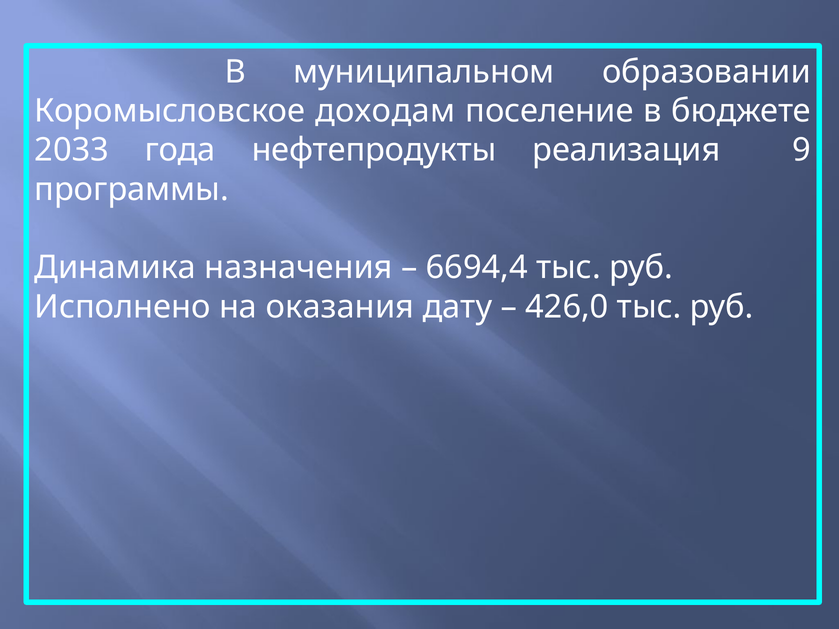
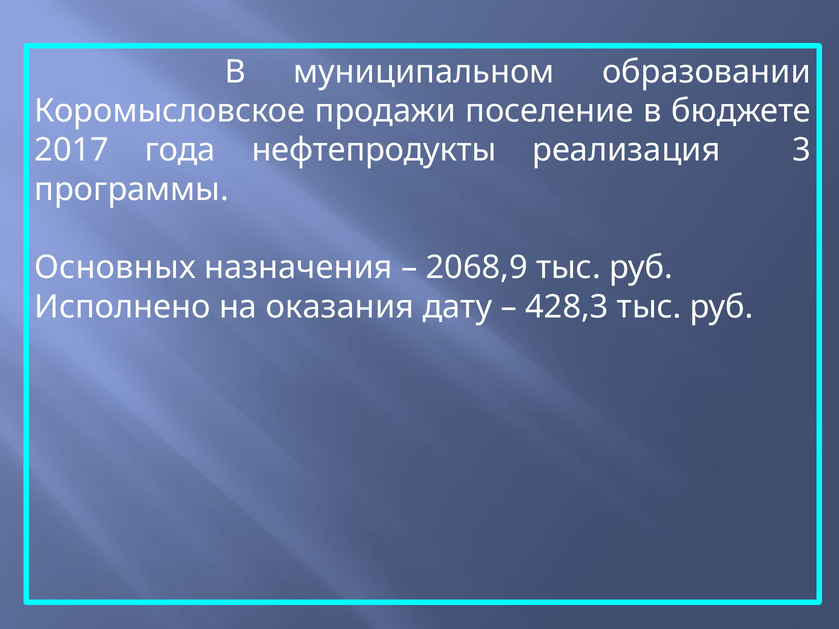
доходам: доходам -> продажи
2033: 2033 -> 2017
9: 9 -> 3
Динамика: Динамика -> Основных
6694,4: 6694,4 -> 2068,9
426,0: 426,0 -> 428,3
